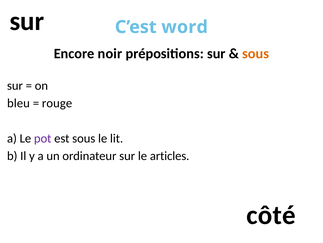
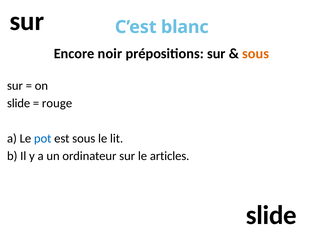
word: word -> blanc
bleu at (18, 103): bleu -> slide
pot colour: purple -> blue
côté at (271, 215): côté -> slide
